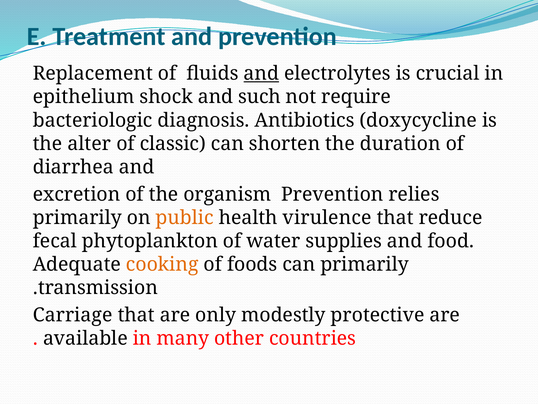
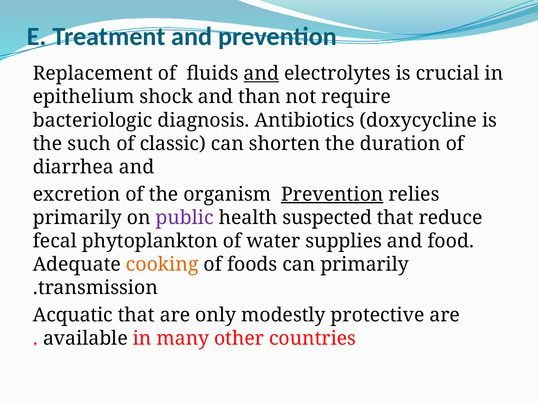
such: such -> than
alter: alter -> such
Prevention at (332, 194) underline: none -> present
public colour: orange -> purple
virulence: virulence -> suspected
Carriage: Carriage -> Acquatic
